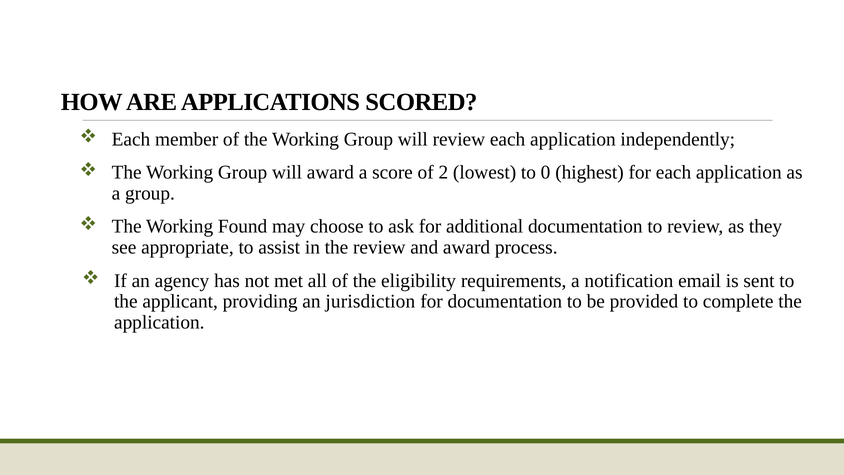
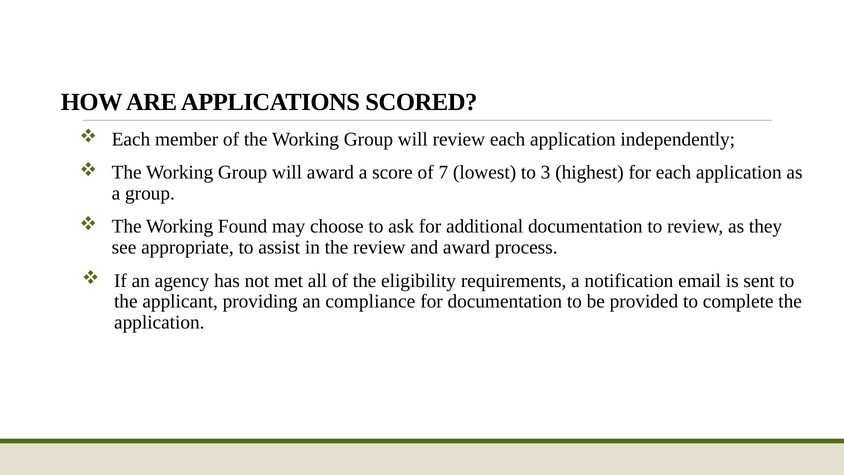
2: 2 -> 7
0: 0 -> 3
jurisdiction: jurisdiction -> compliance
